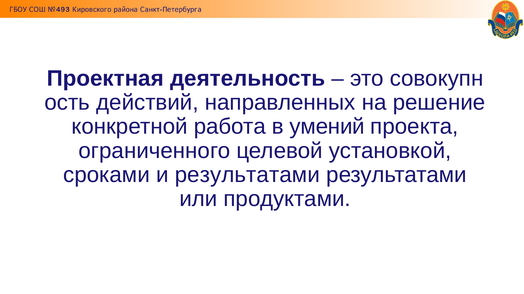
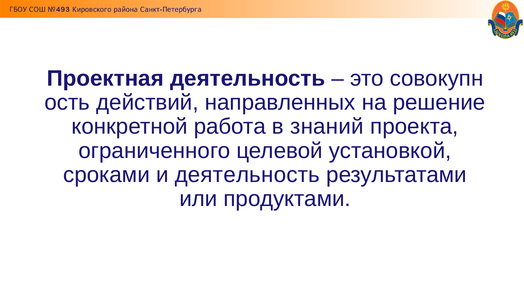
умений: умений -> знаний
и результатами: результатами -> деятельность
